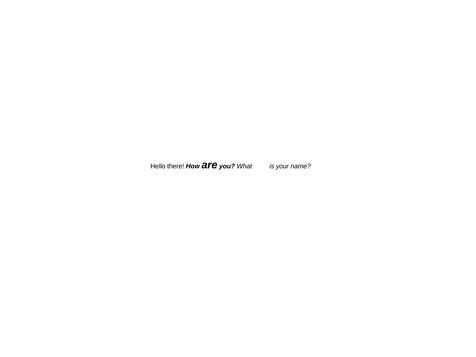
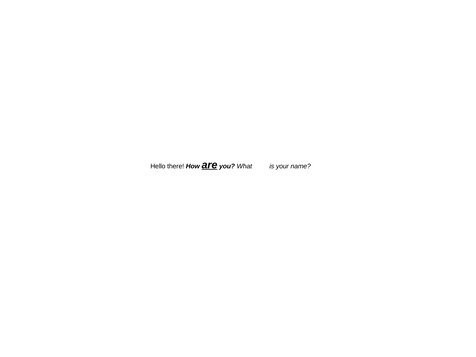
are underline: none -> present
